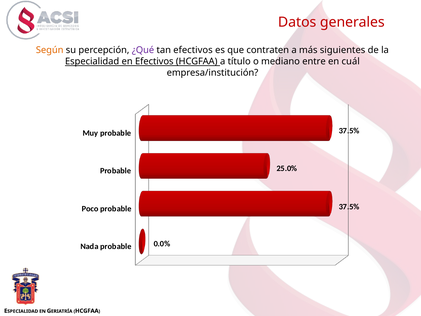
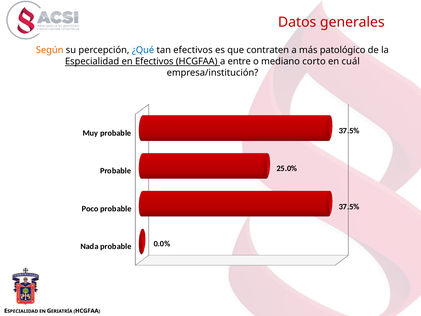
¿Qué colour: purple -> blue
siguientes: siguientes -> patológico
título: título -> entre
entre: entre -> corto
